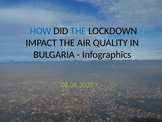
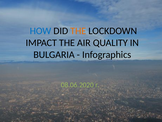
THE at (78, 31) colour: blue -> orange
